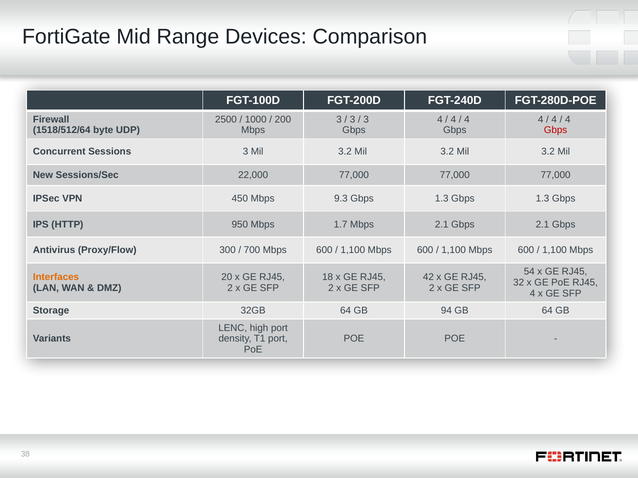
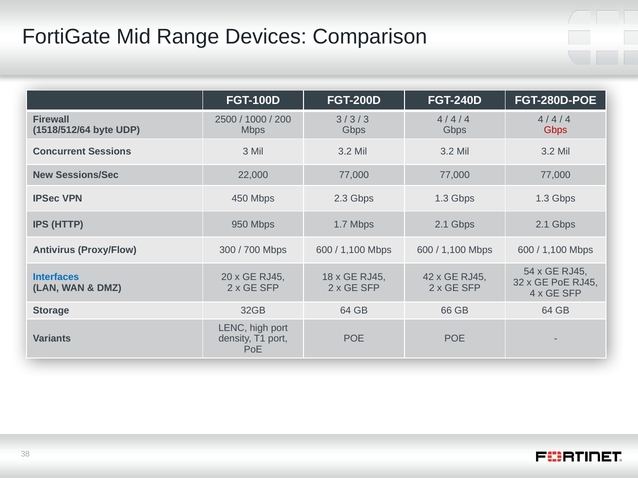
9.3: 9.3 -> 2.3
Interfaces colour: orange -> blue
94: 94 -> 66
